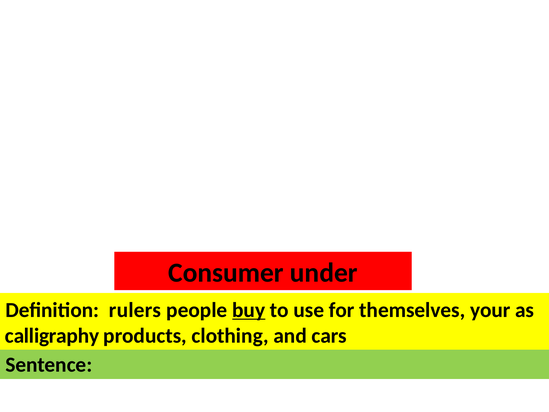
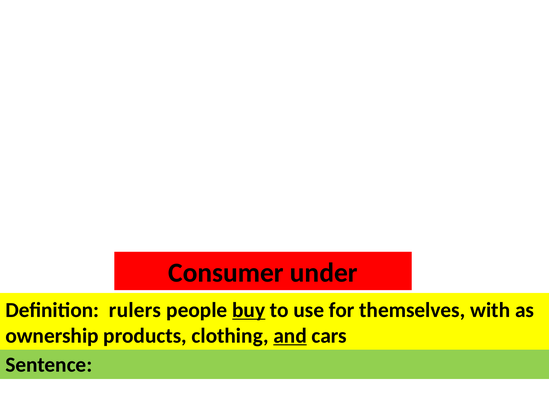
your: your -> with
calligraphy: calligraphy -> ownership
and underline: none -> present
